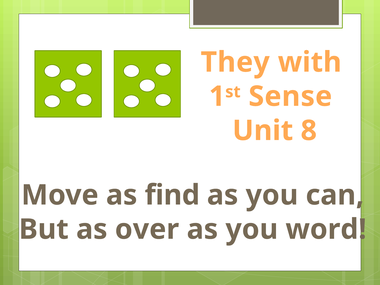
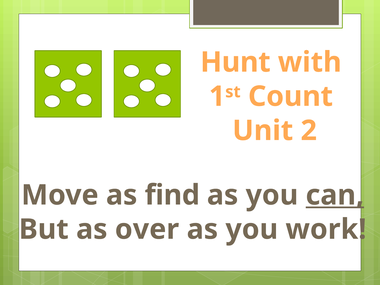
They: They -> Hunt
Sense: Sense -> Count
8: 8 -> 2
can underline: none -> present
word: word -> work
